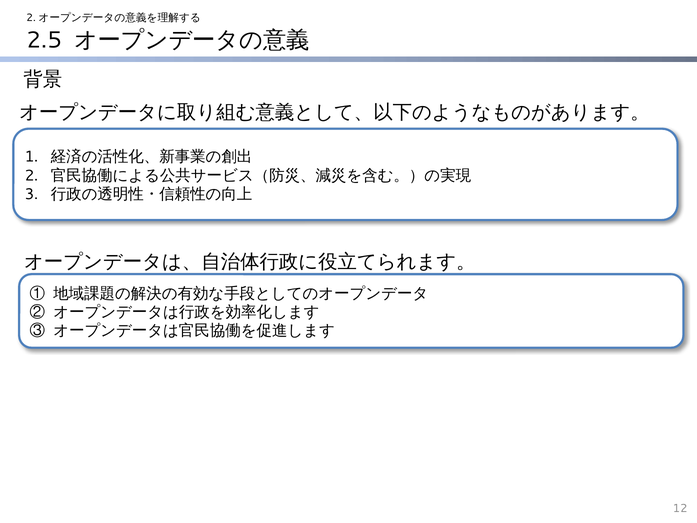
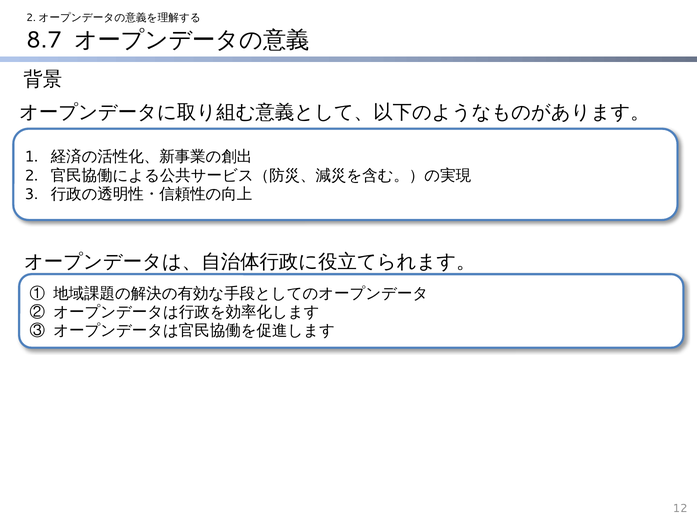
2.5: 2.5 -> 8.7
